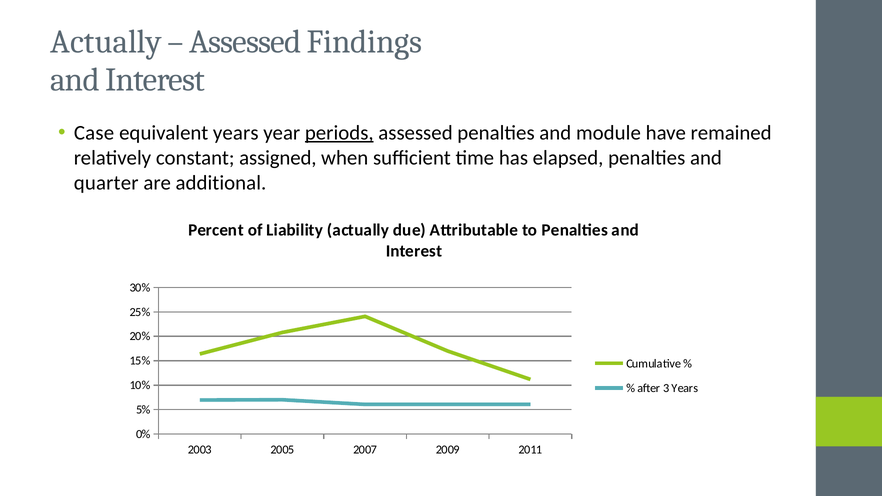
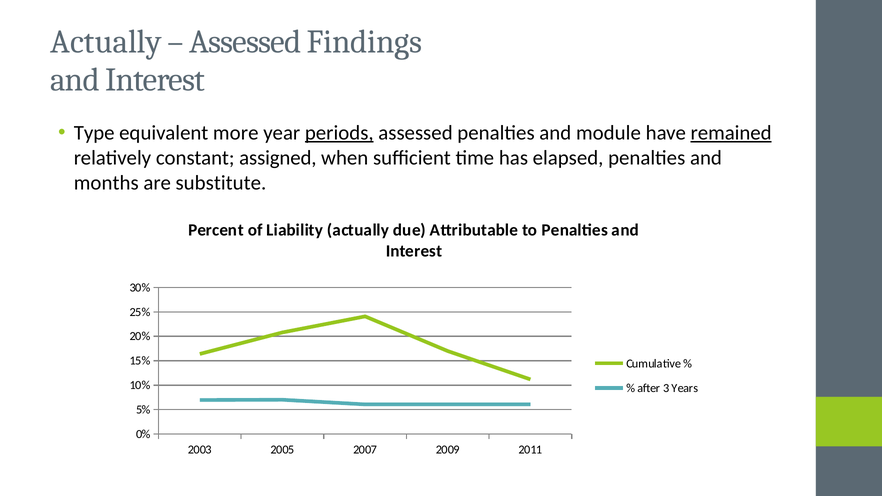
Case: Case -> Type
equivalent years: years -> more
remained underline: none -> present
quarter: quarter -> months
additional: additional -> substitute
